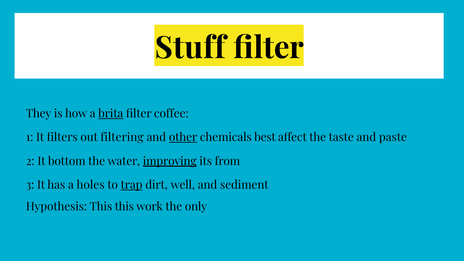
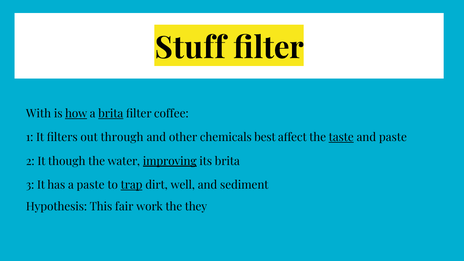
They: They -> With
how underline: none -> present
filtering: filtering -> through
other underline: present -> none
taste underline: none -> present
bottom: bottom -> though
its from: from -> brita
a holes: holes -> paste
This this: this -> fair
only: only -> they
